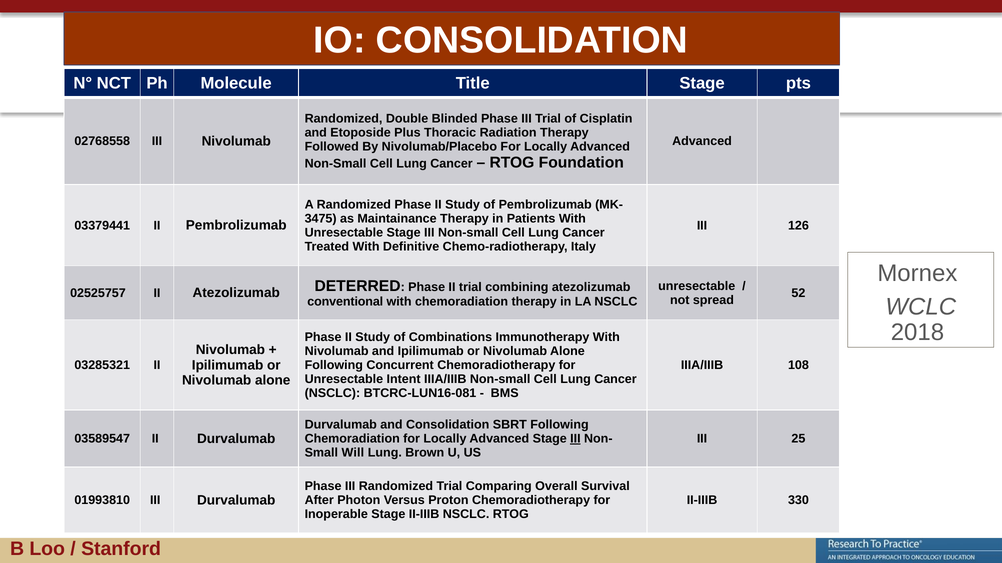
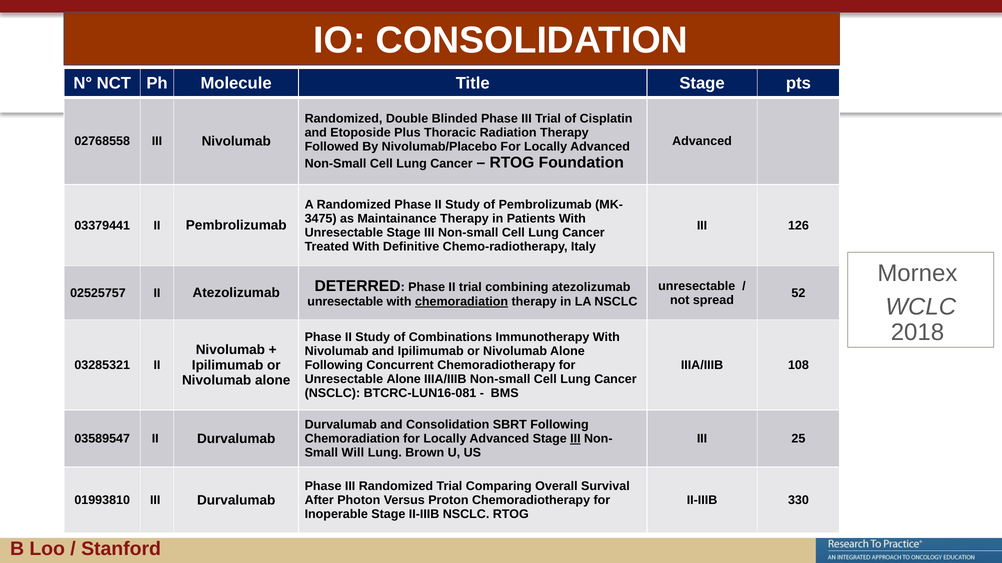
conventional at (345, 302): conventional -> unresectable
chemoradiation at (462, 302) underline: none -> present
Unresectable Intent: Intent -> Alone
